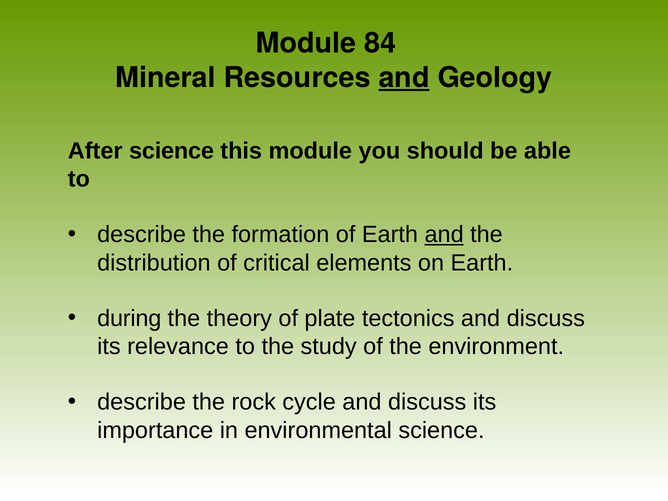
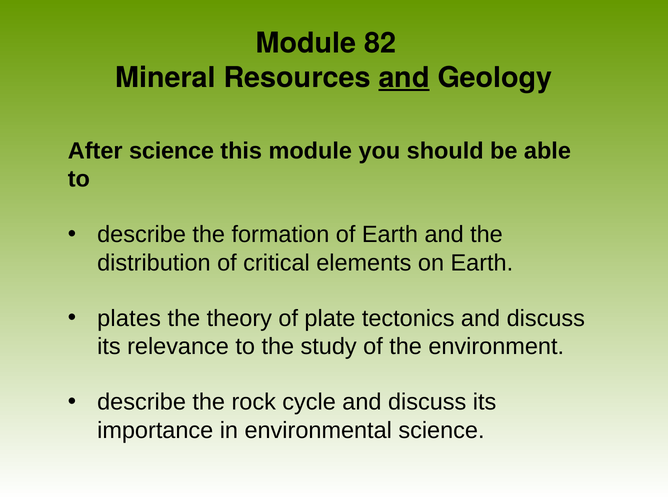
84: 84 -> 82
and at (444, 235) underline: present -> none
during: during -> plates
